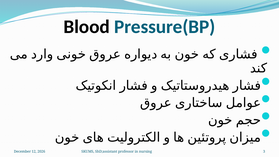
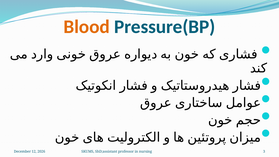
Blood colour: black -> orange
